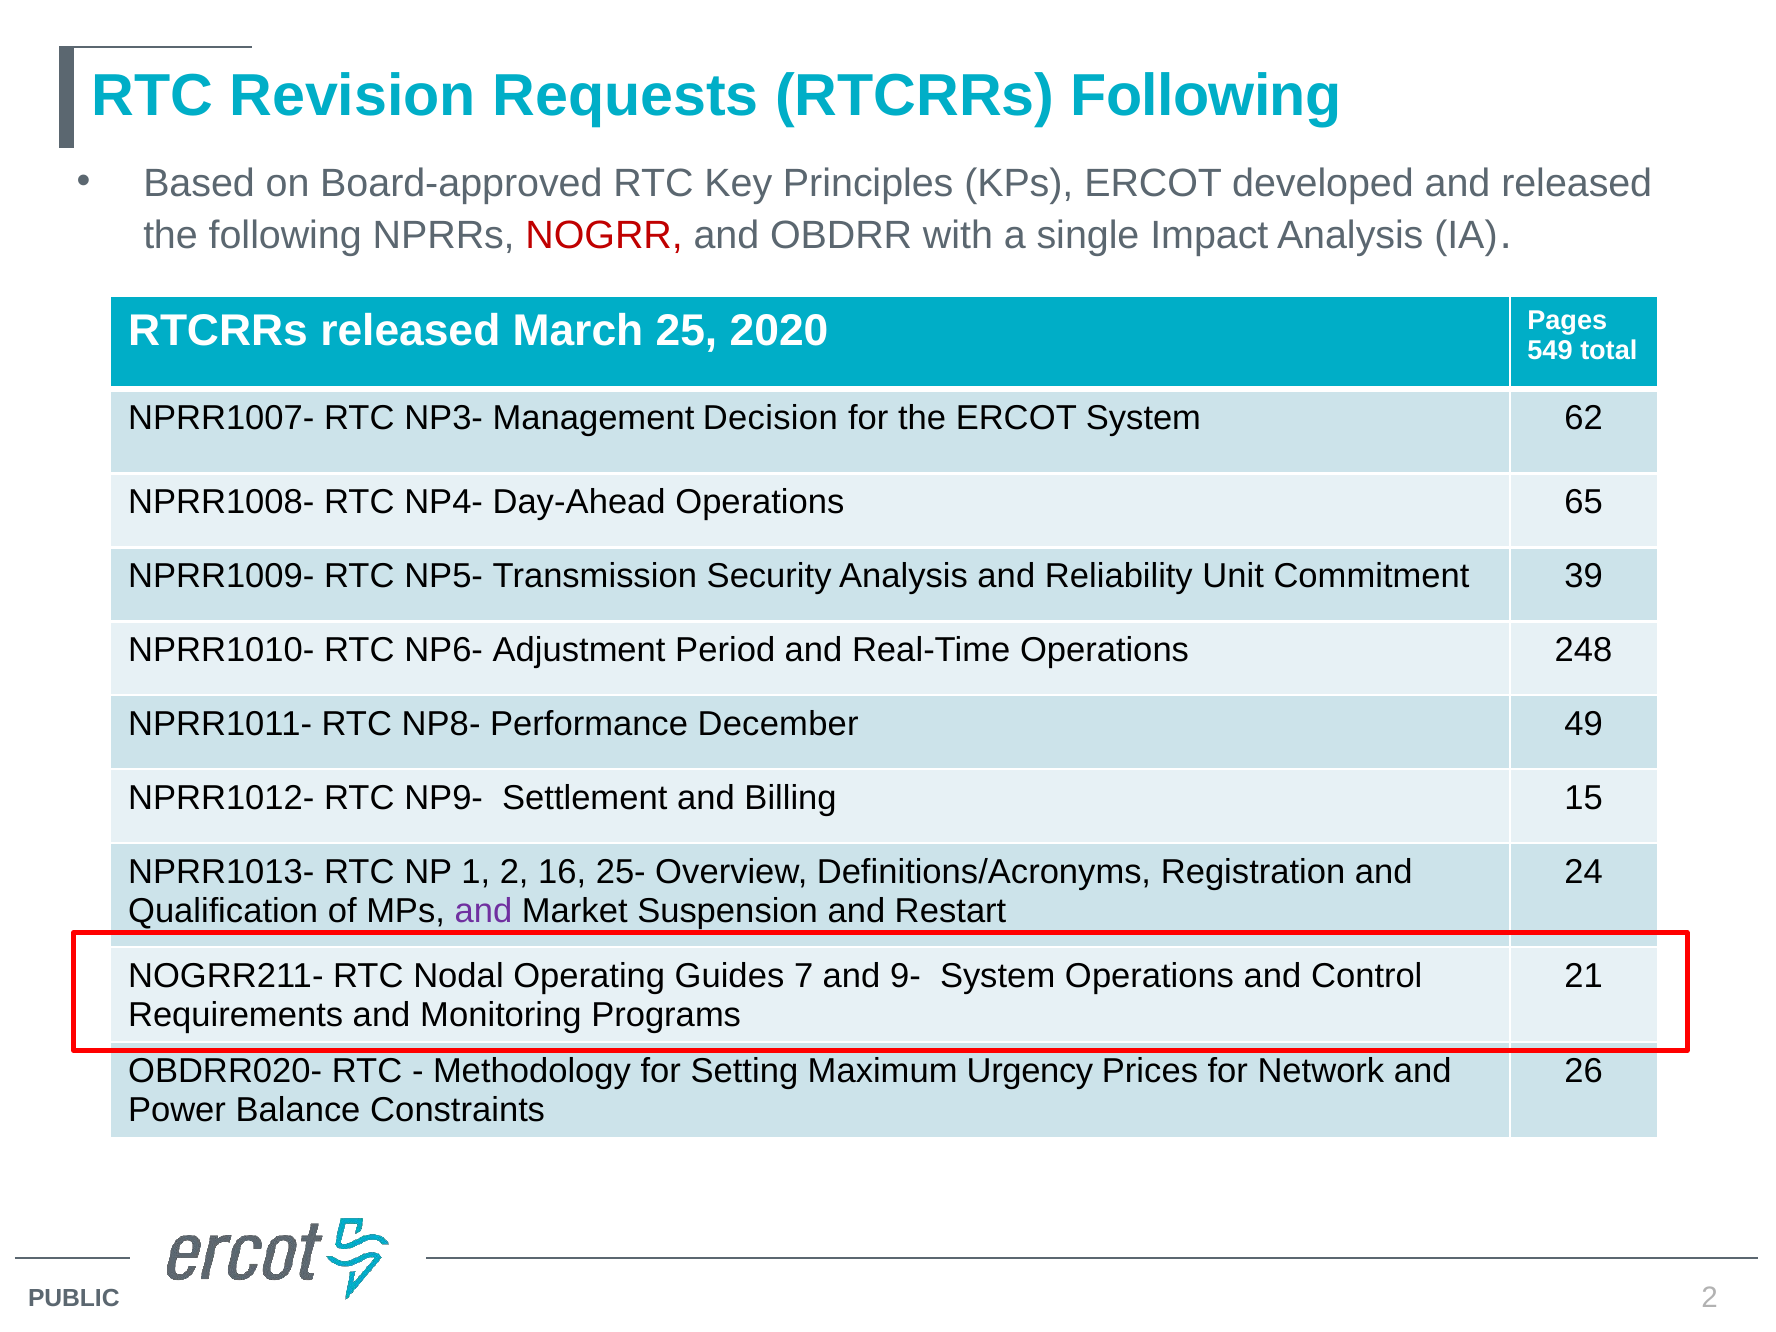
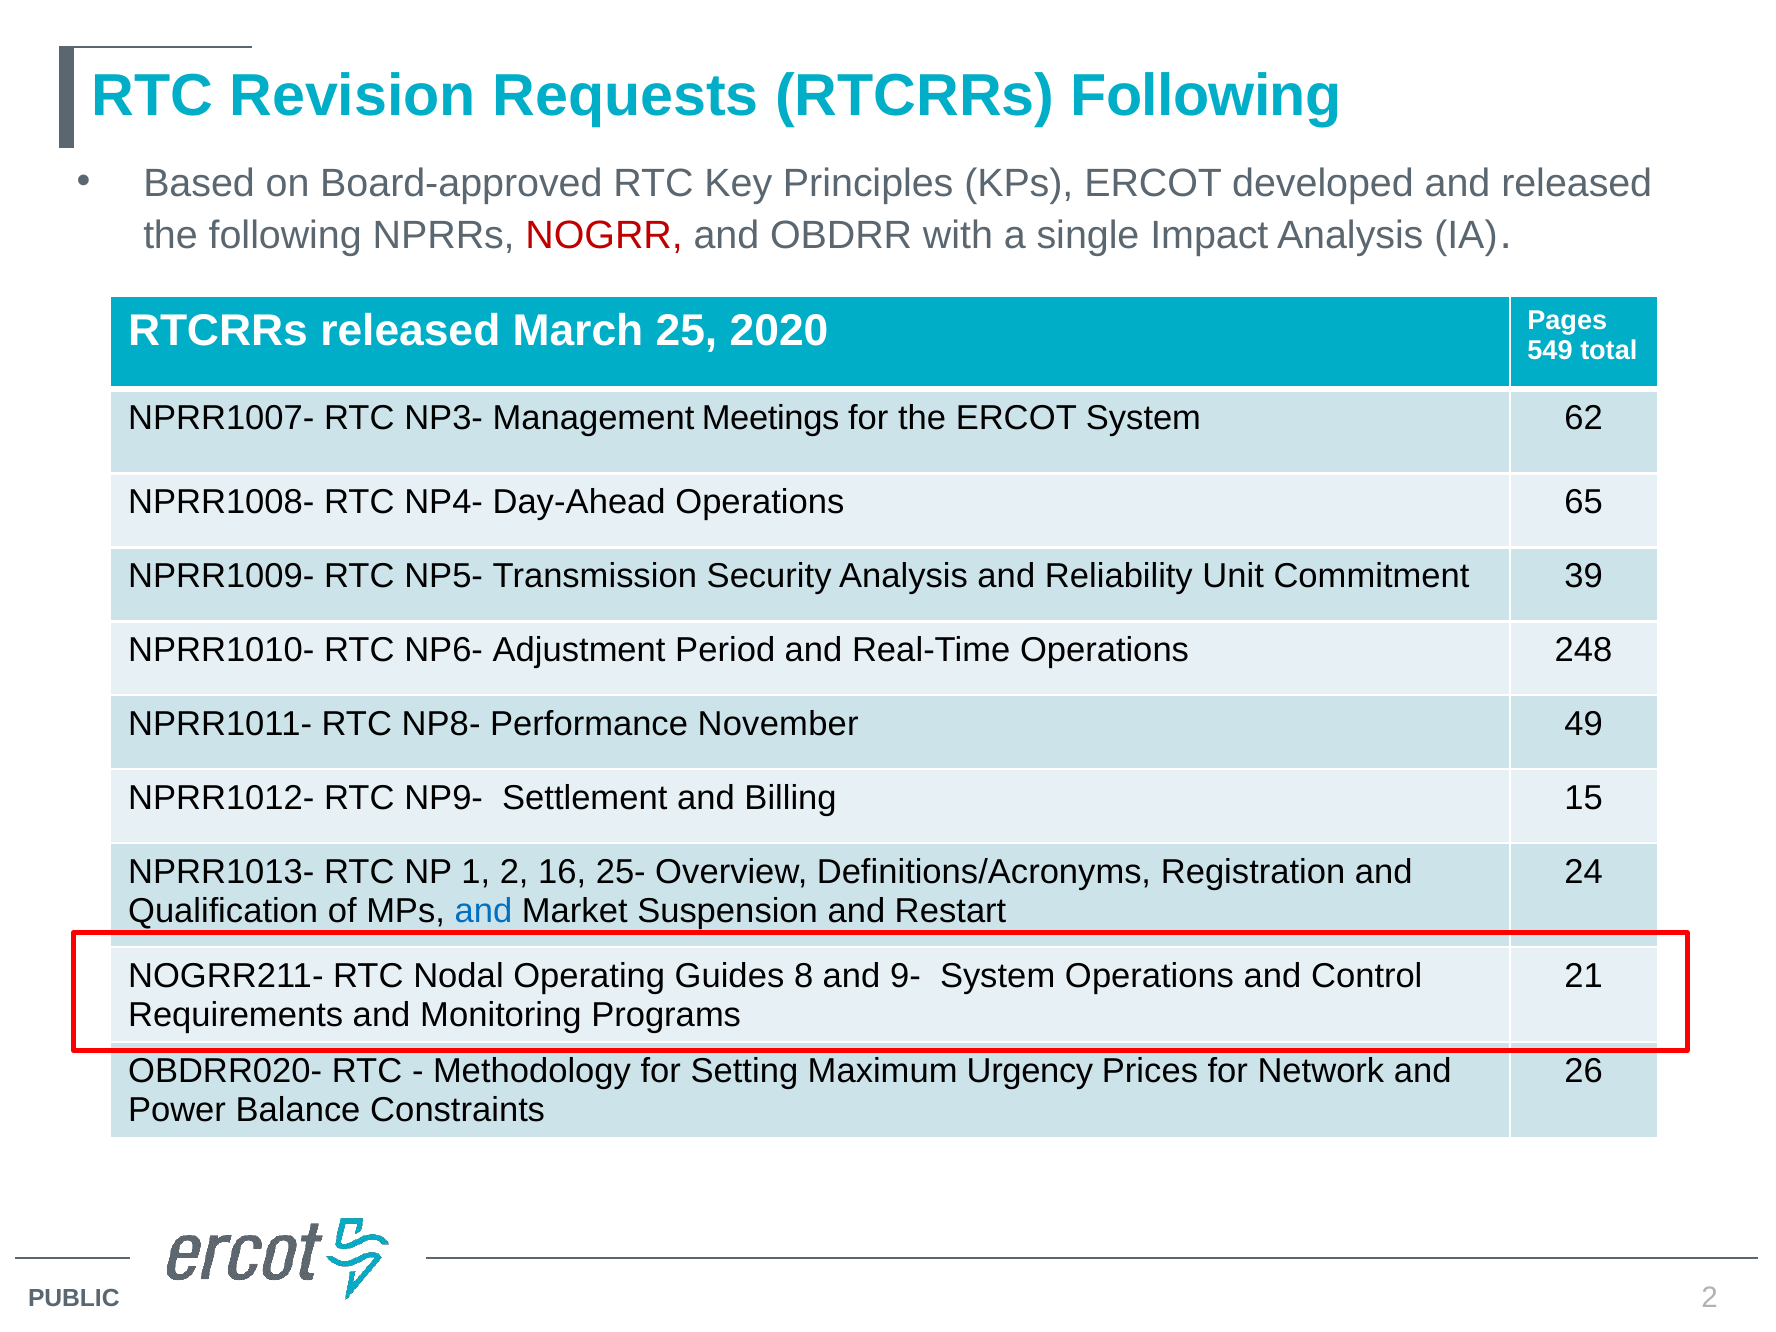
Decision: Decision -> Meetings
December: December -> November
and at (483, 911) colour: purple -> blue
7: 7 -> 8
